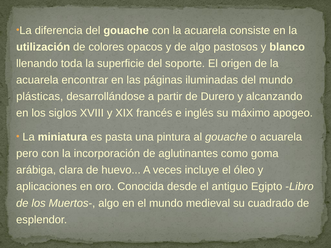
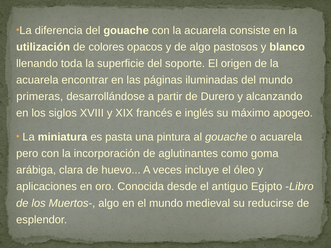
plásticas: plásticas -> primeras
cuadrado: cuadrado -> reducirse
